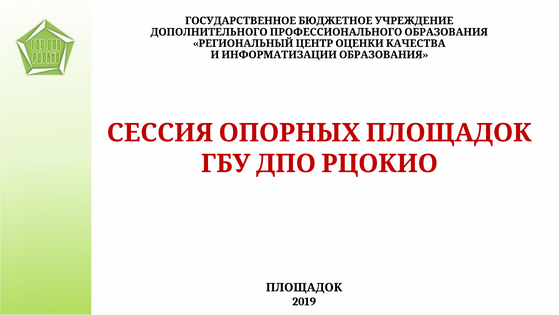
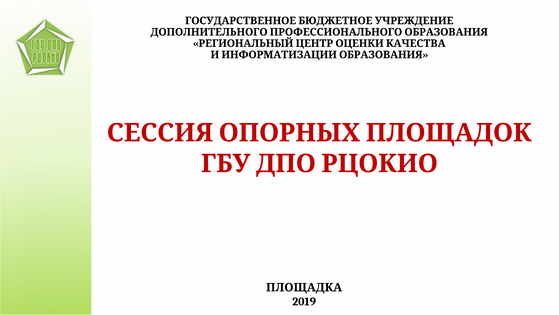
ПЛОЩАДОК: ПЛОЩАДОК -> ПЛОЩАДКА
